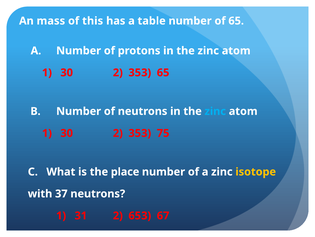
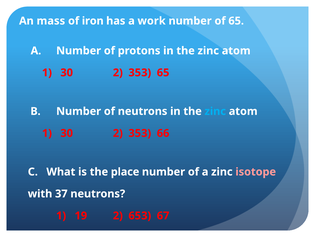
this: this -> iron
table: table -> work
75: 75 -> 66
isotope colour: yellow -> pink
31: 31 -> 19
